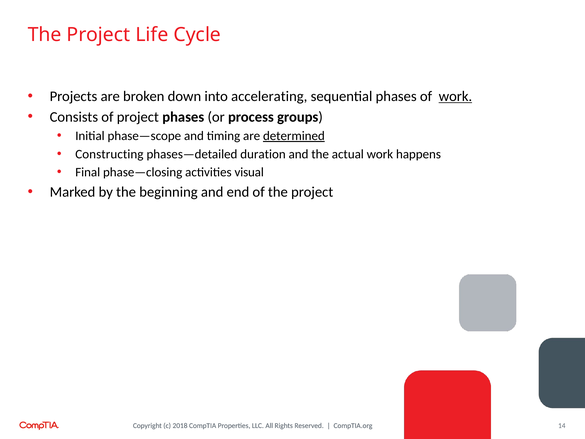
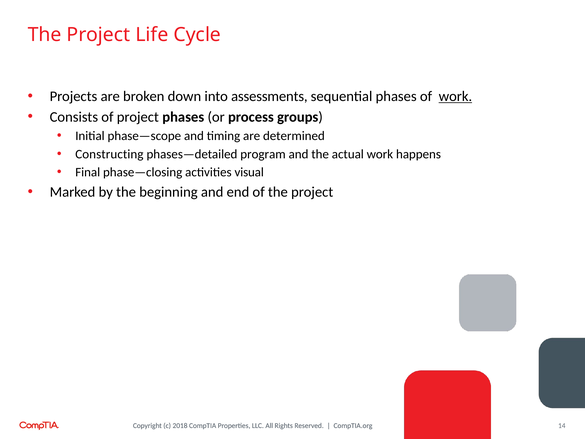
accelerating: accelerating -> assessments
determined underline: present -> none
duration: duration -> program
